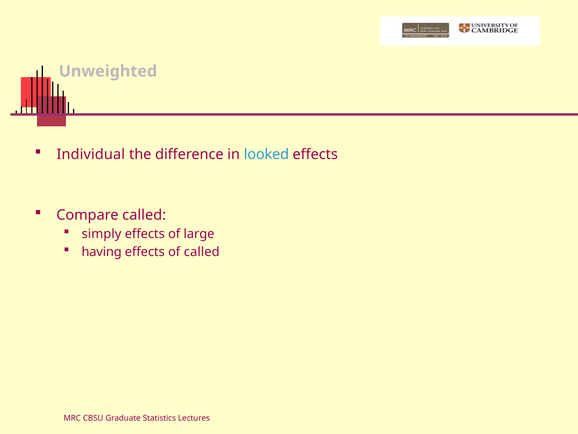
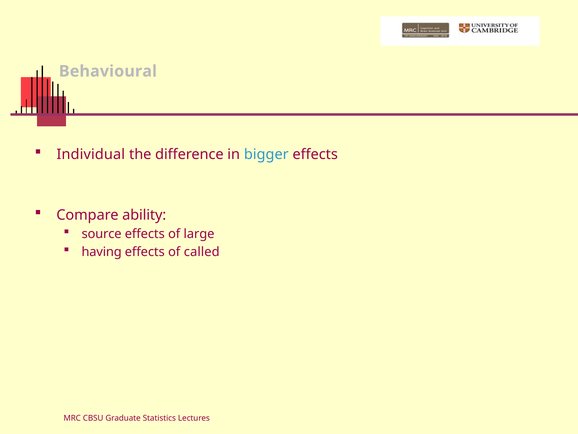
Unweighted: Unweighted -> Behavioural
looked: looked -> bigger
Compare called: called -> ability
simply: simply -> source
